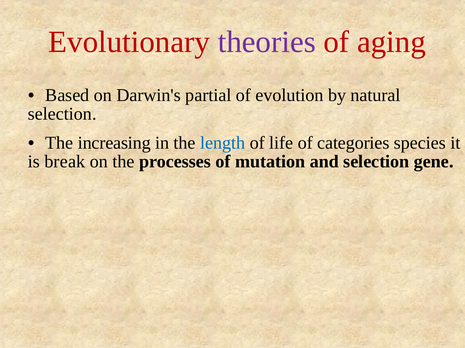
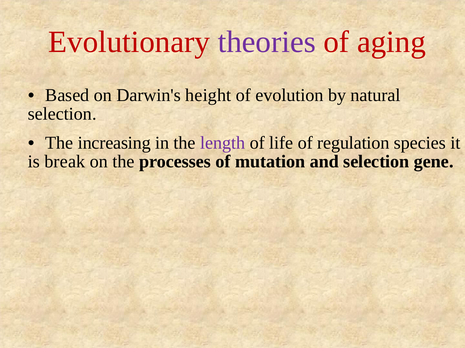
partial: partial -> height
length colour: blue -> purple
categories: categories -> regulation
